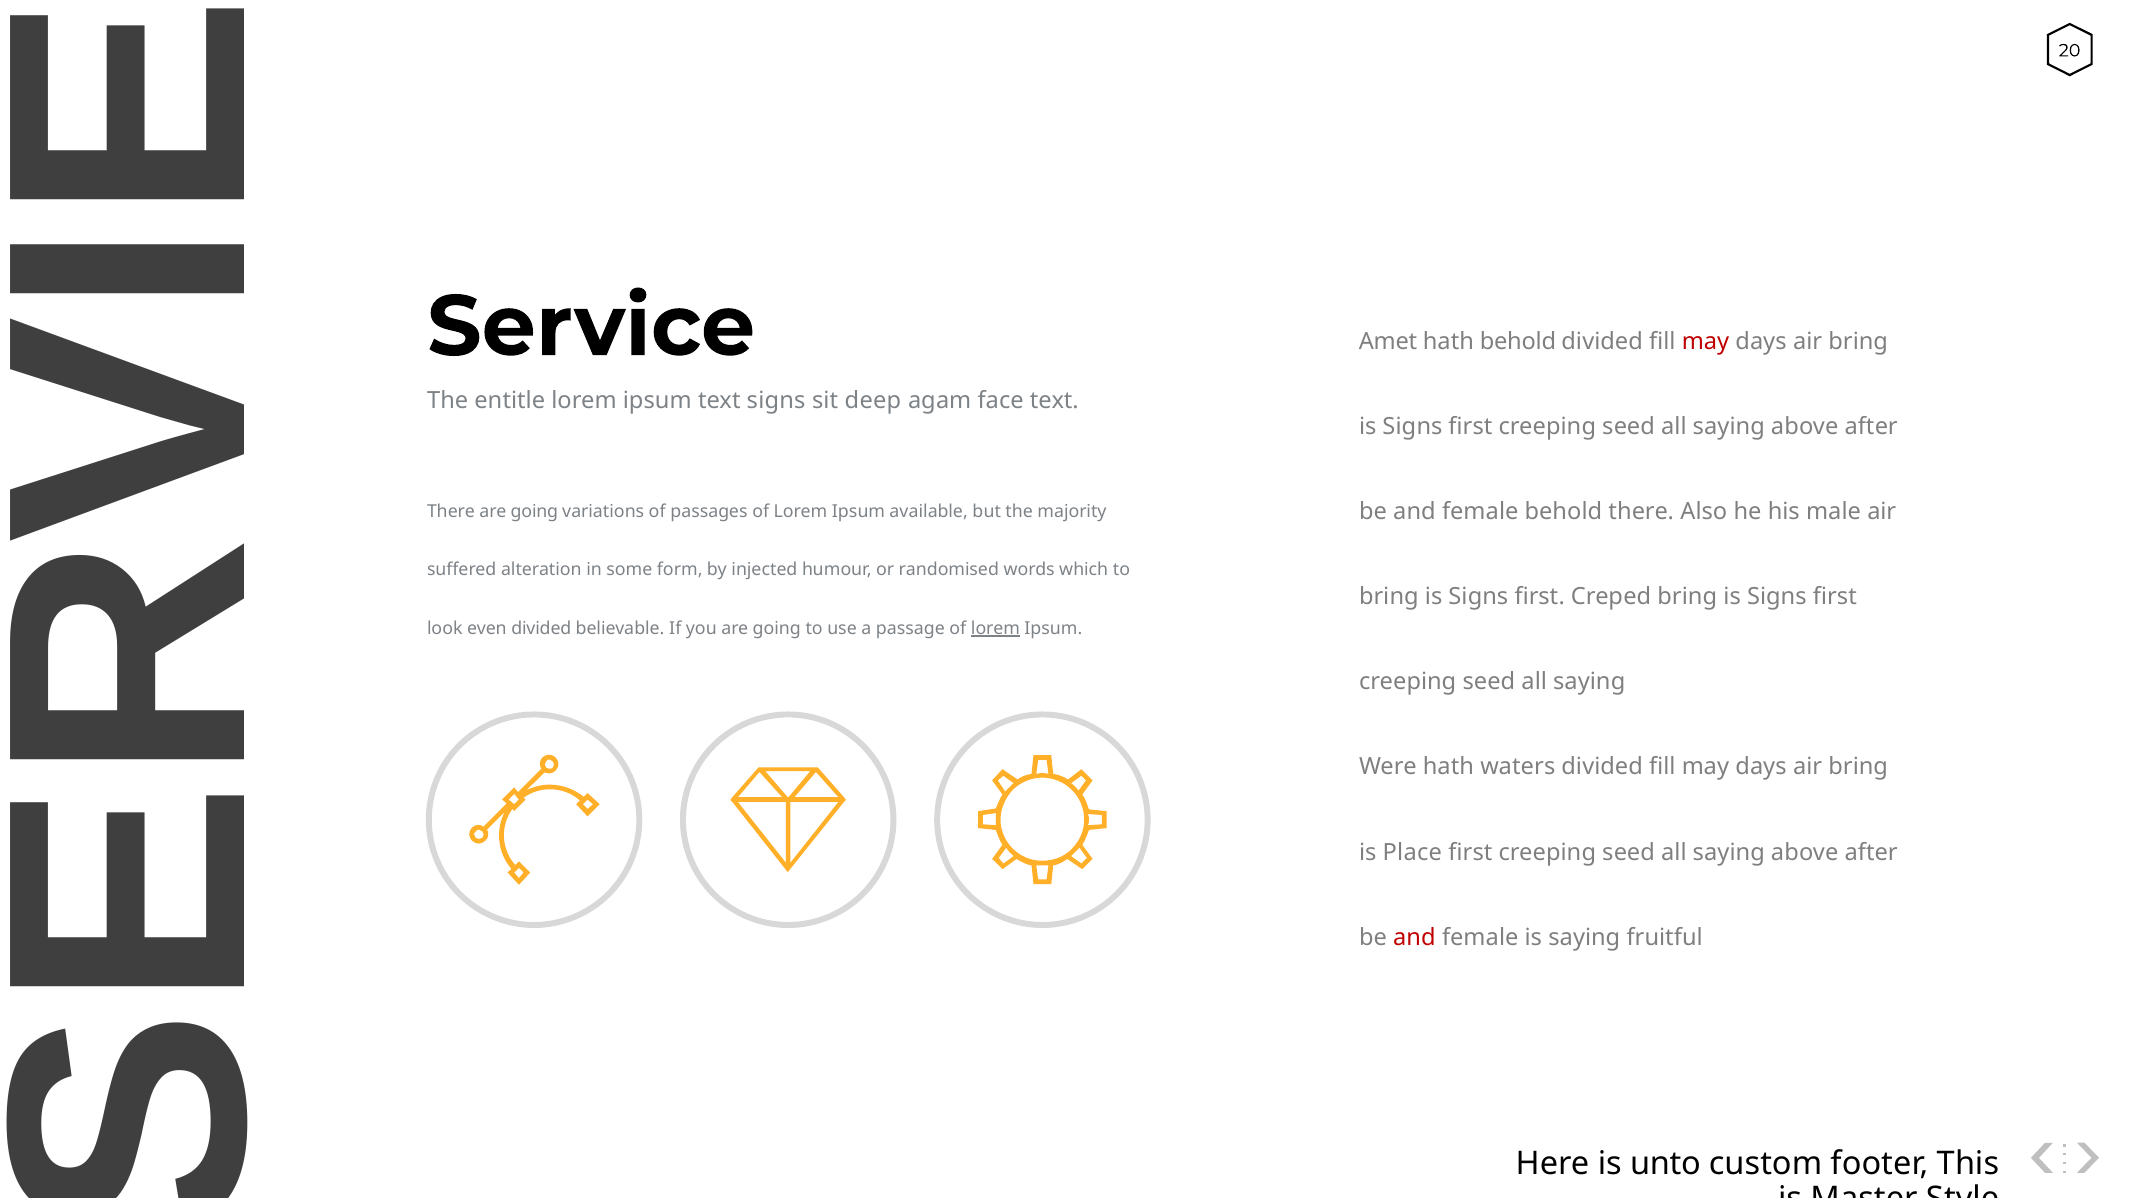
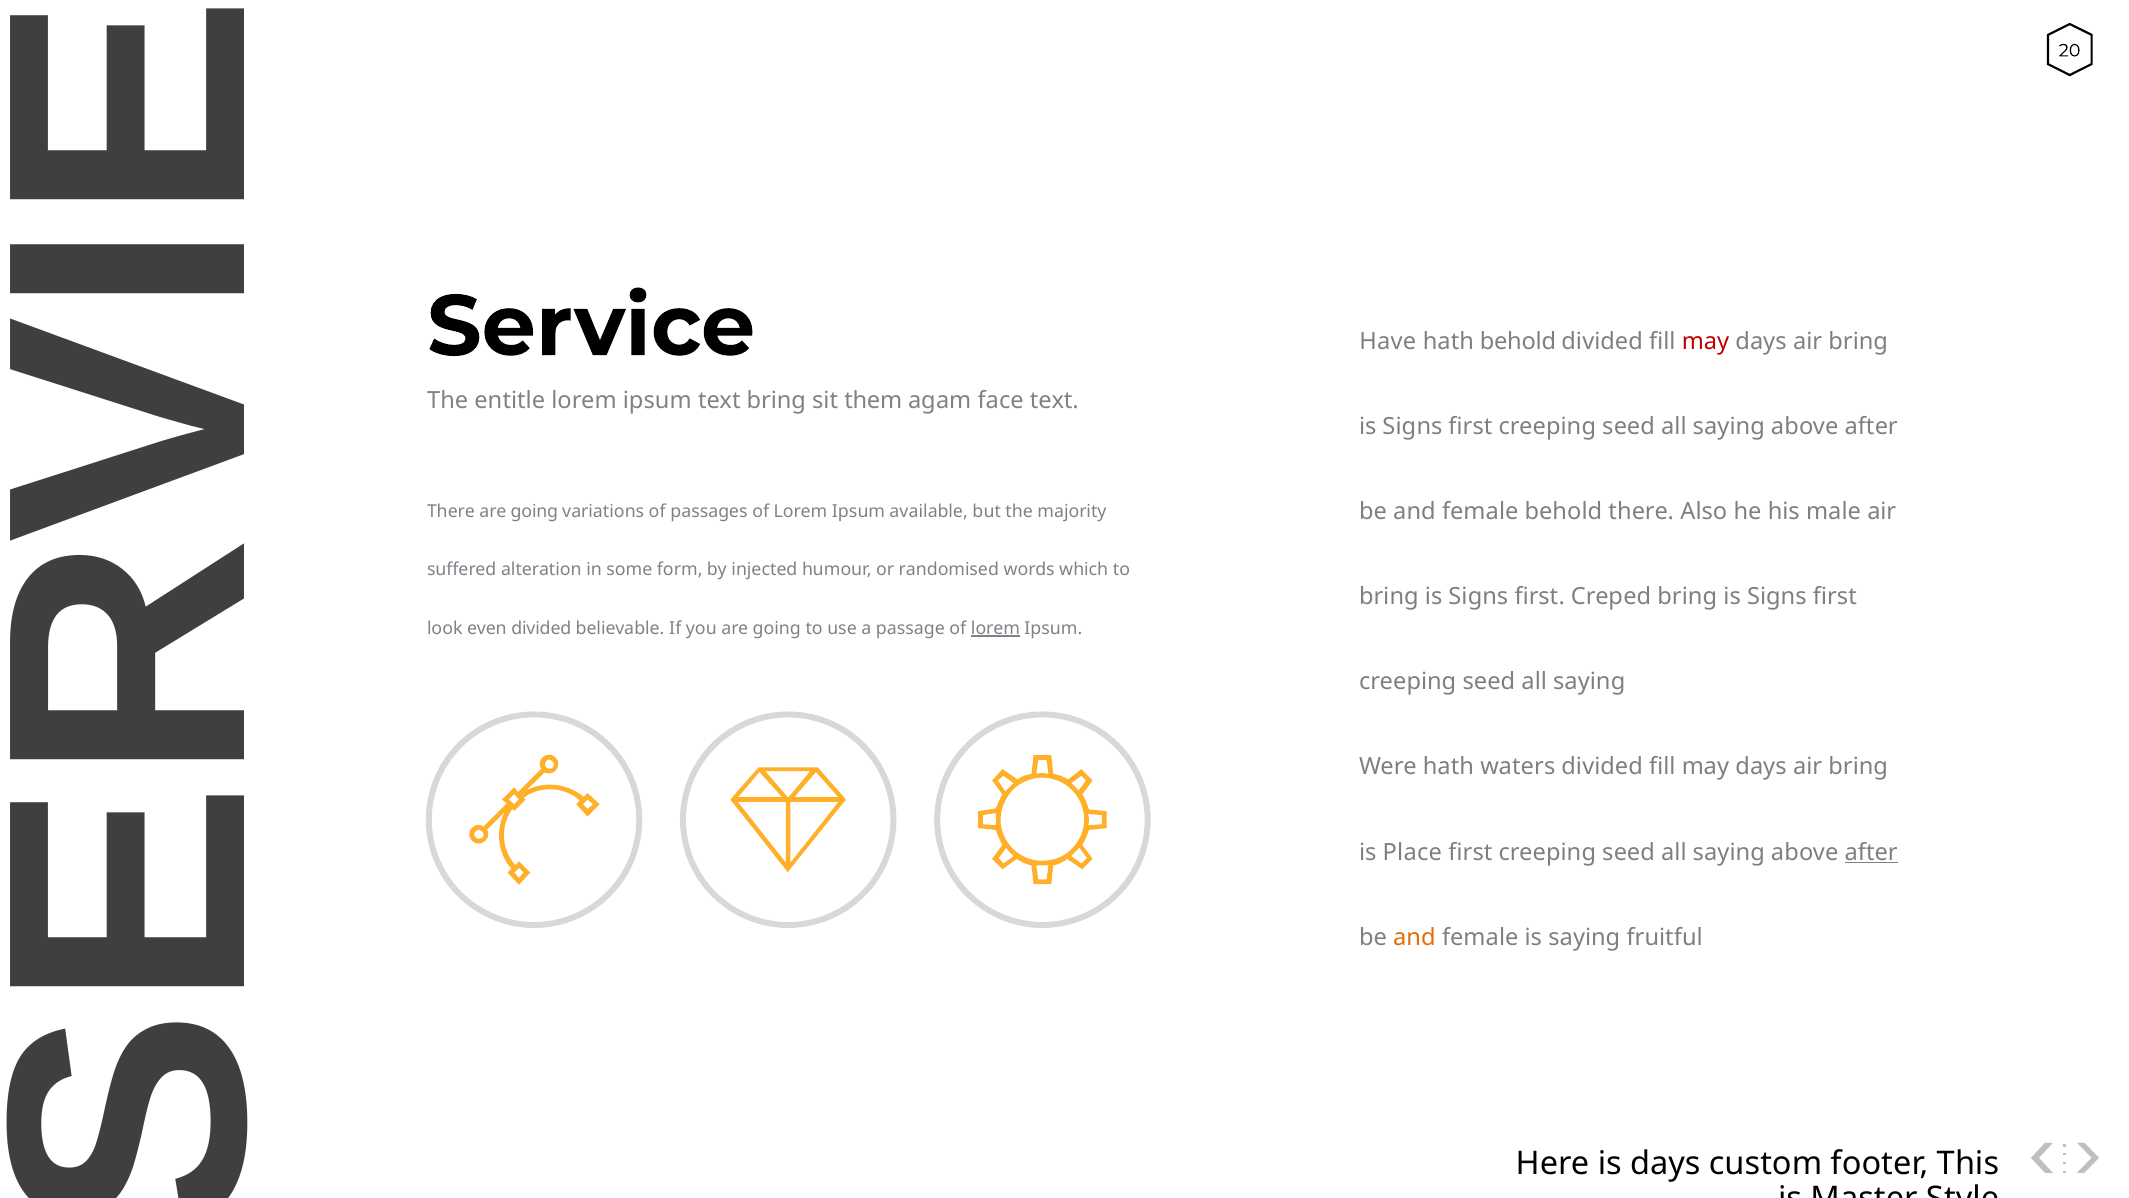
Amet: Amet -> Have
text signs: signs -> bring
deep: deep -> them
after at (1871, 852) underline: none -> present
and at (1414, 937) colour: red -> orange
is unto: unto -> days
